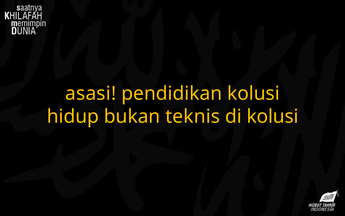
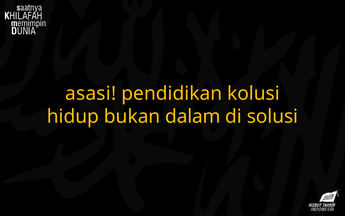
teknis: teknis -> dalam
di kolusi: kolusi -> solusi
